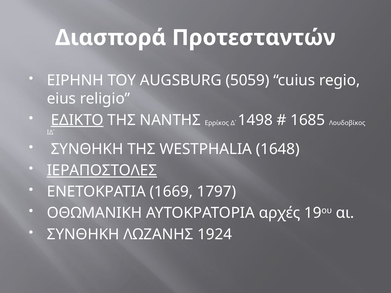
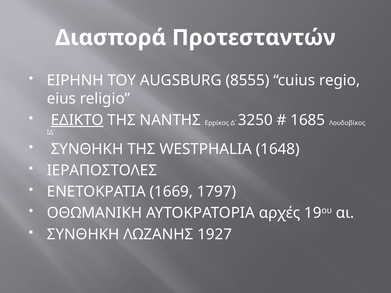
5059: 5059 -> 8555
1498: 1498 -> 3250
ΙΕΡΑΠΟΣΤΟΛΕΣ underline: present -> none
1924: 1924 -> 1927
